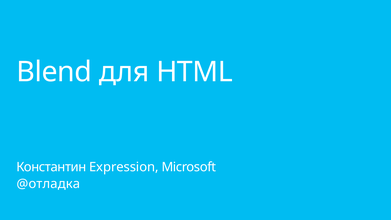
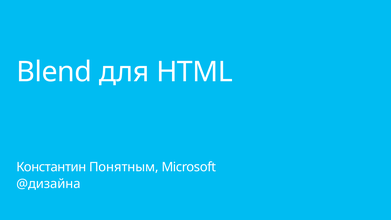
Expression: Expression -> Понятным
@отладка: @отладка -> @дизайна
